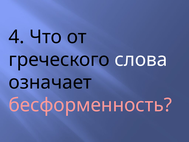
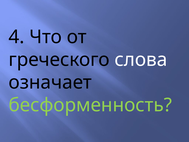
бесформенность colour: pink -> light green
